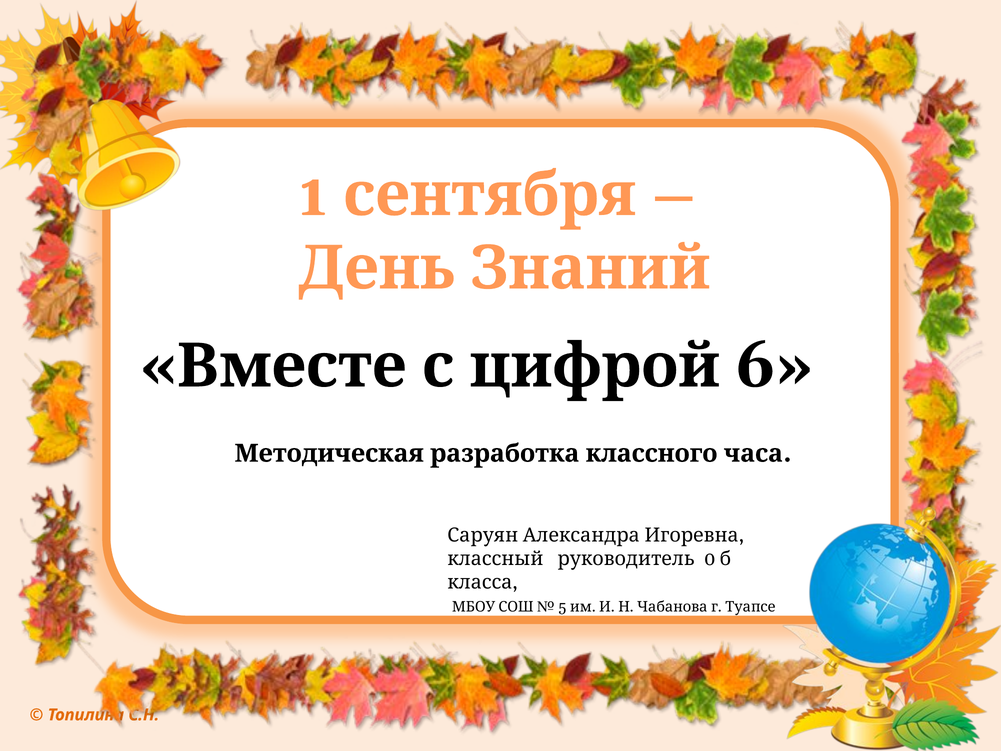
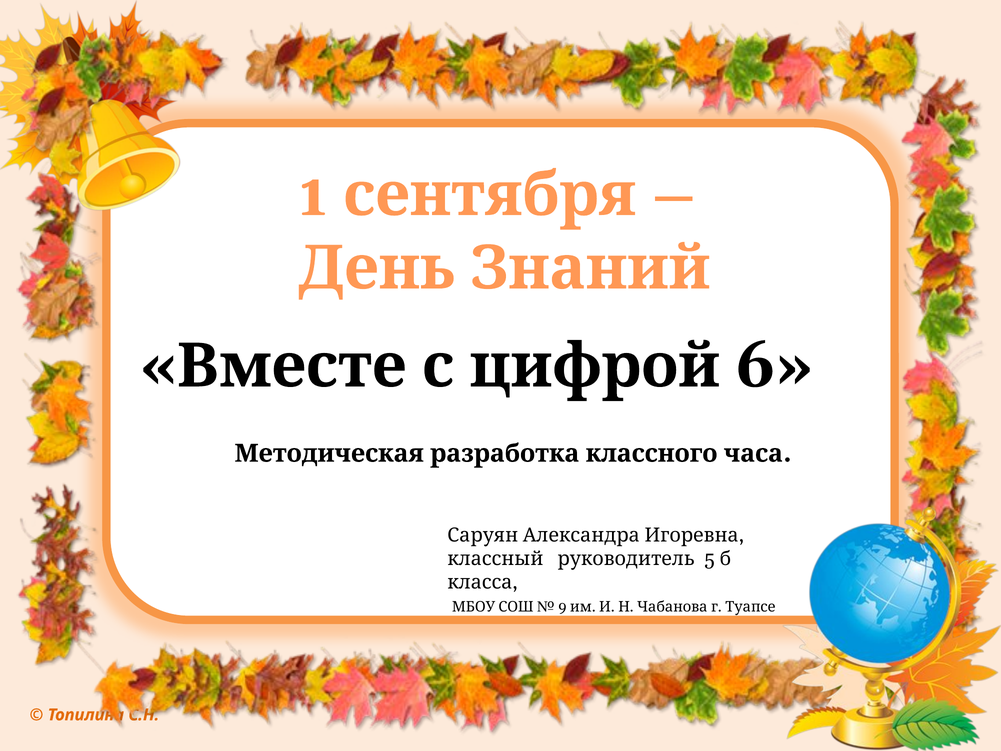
0: 0 -> 5
5: 5 -> 9
